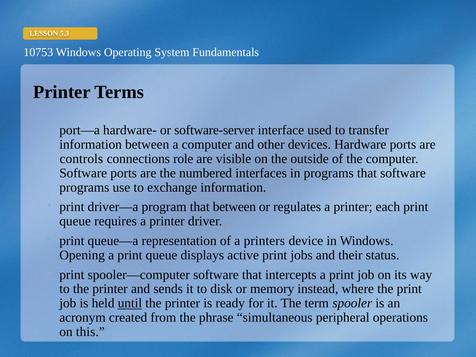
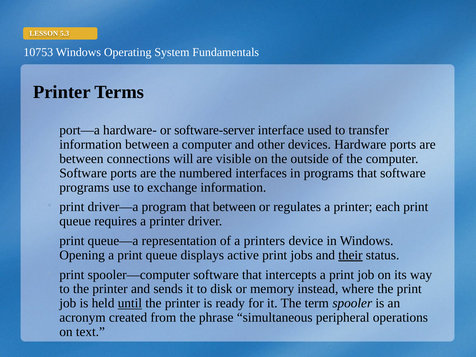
controls at (81, 159): controls -> between
role: role -> will
their underline: none -> present
this: this -> text
